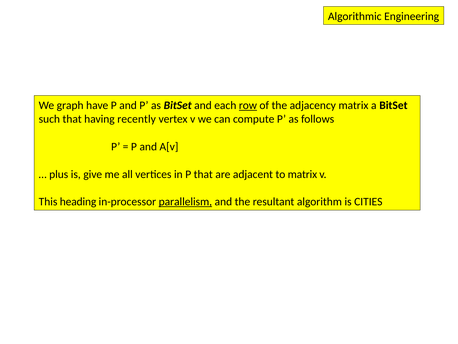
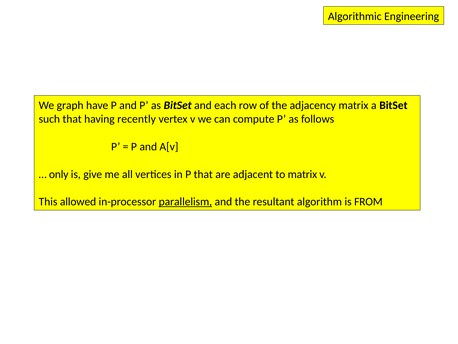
row underline: present -> none
plus: plus -> only
heading: heading -> allowed
CITIES: CITIES -> FROM
